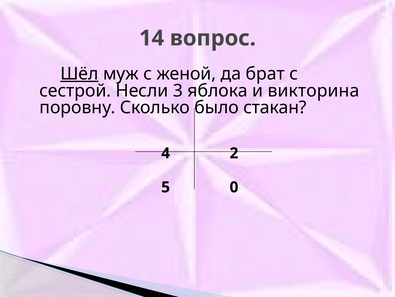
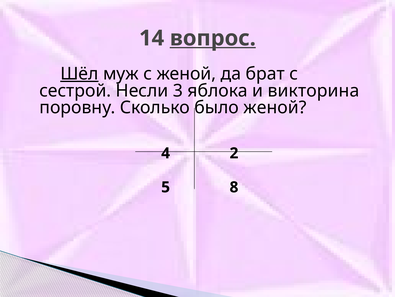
вопрос underline: none -> present
было стакан: стакан -> женой
0: 0 -> 8
